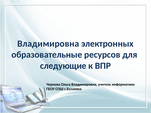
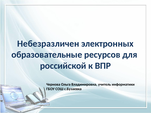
Владимировна at (48, 44): Владимировна -> Небезразличен
следующие: следующие -> российской
